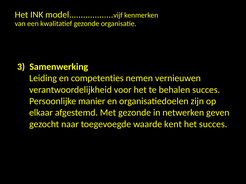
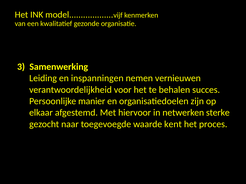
competenties: competenties -> inspanningen
Met gezonde: gezonde -> hiervoor
geven: geven -> sterke
het succes: succes -> proces
